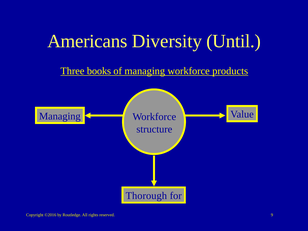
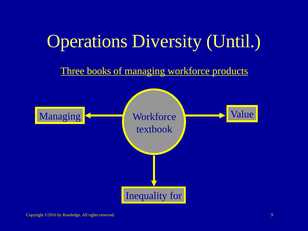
Americans: Americans -> Operations
structure: structure -> textbook
Thorough: Thorough -> Inequality
